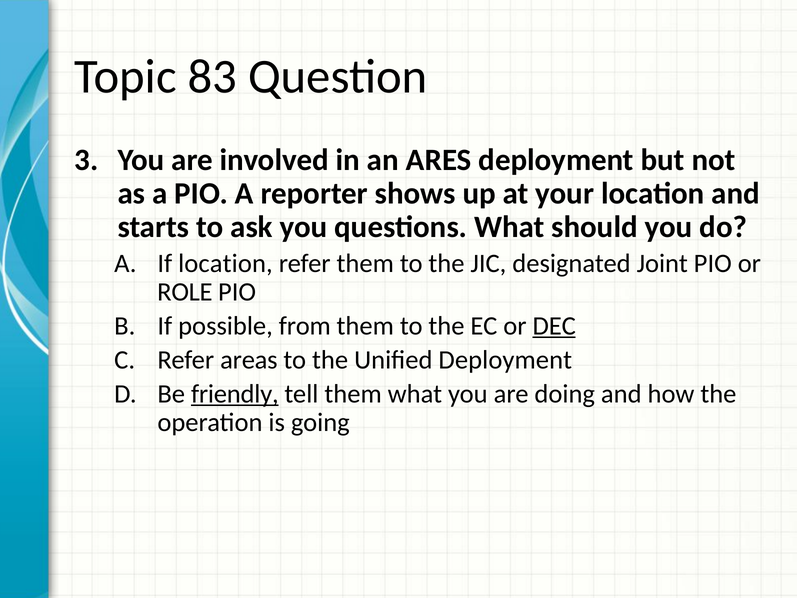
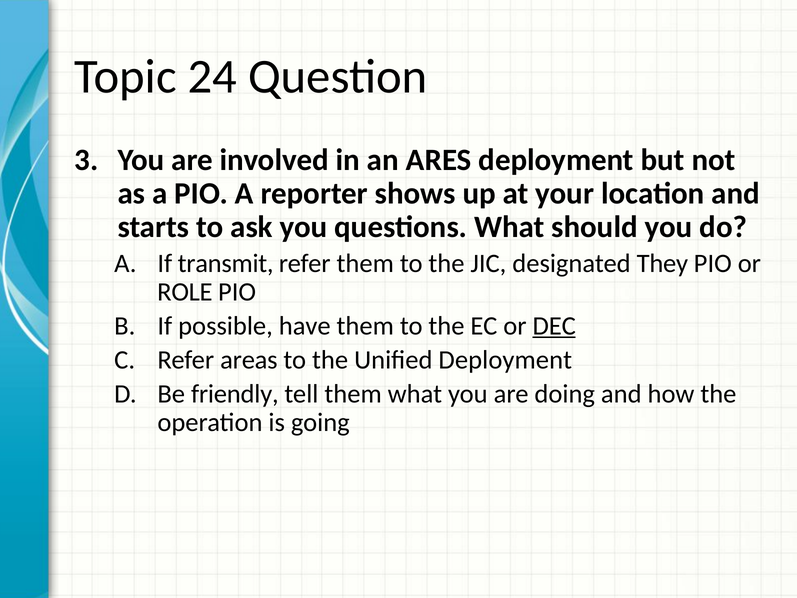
83: 83 -> 24
If location: location -> transmit
Joint: Joint -> They
from: from -> have
friendly underline: present -> none
